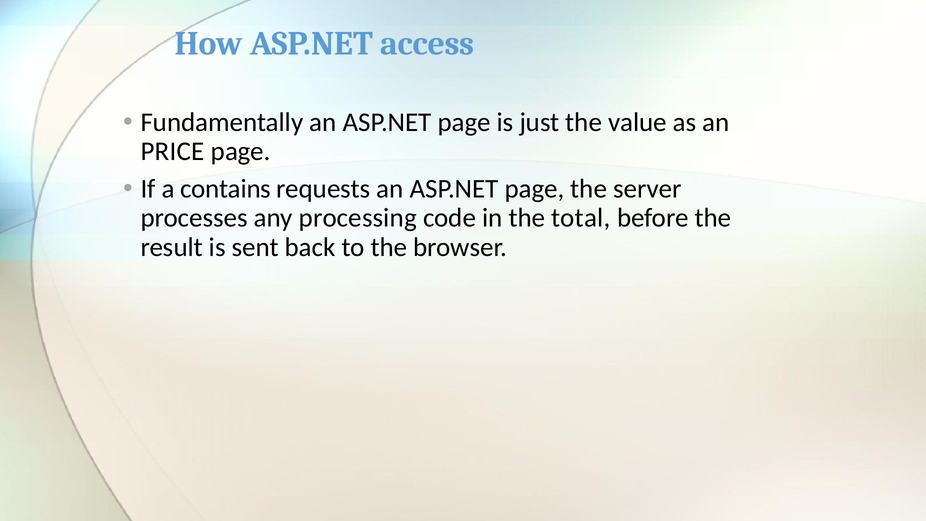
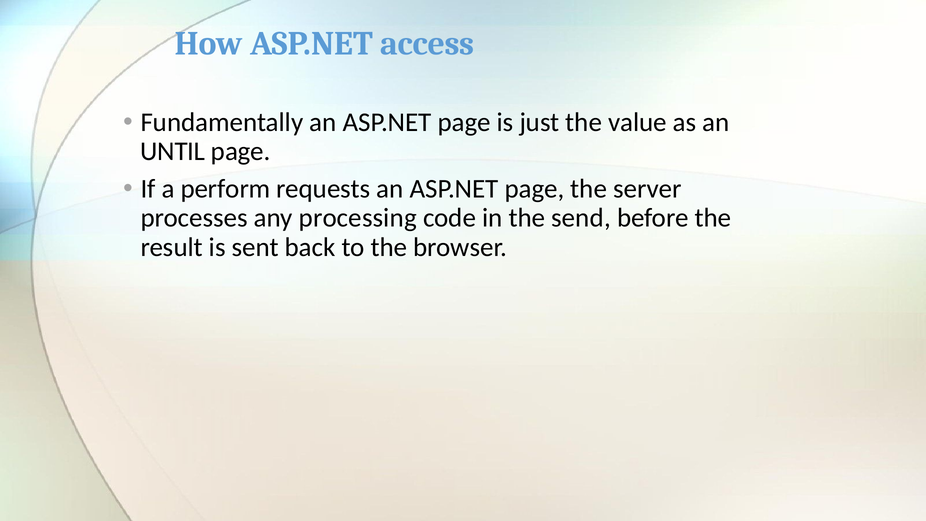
PRICE: PRICE -> UNTIL
contains: contains -> perform
total: total -> send
